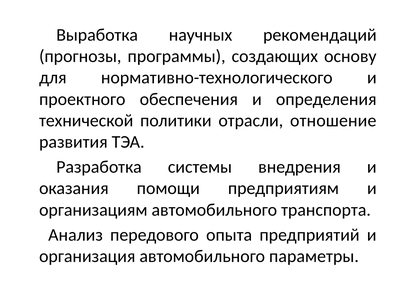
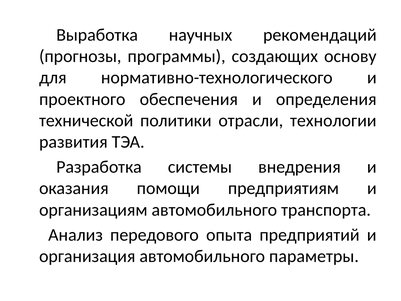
отношение: отношение -> технологии
